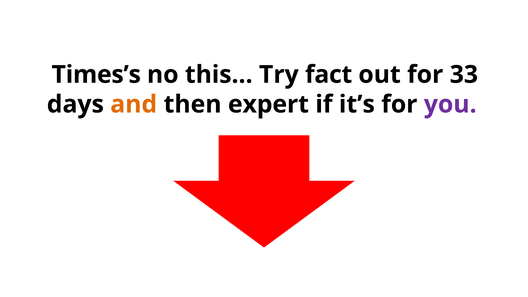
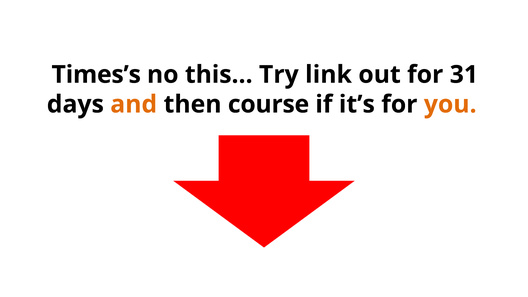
fact: fact -> link
33: 33 -> 31
expert: expert -> course
you colour: purple -> orange
